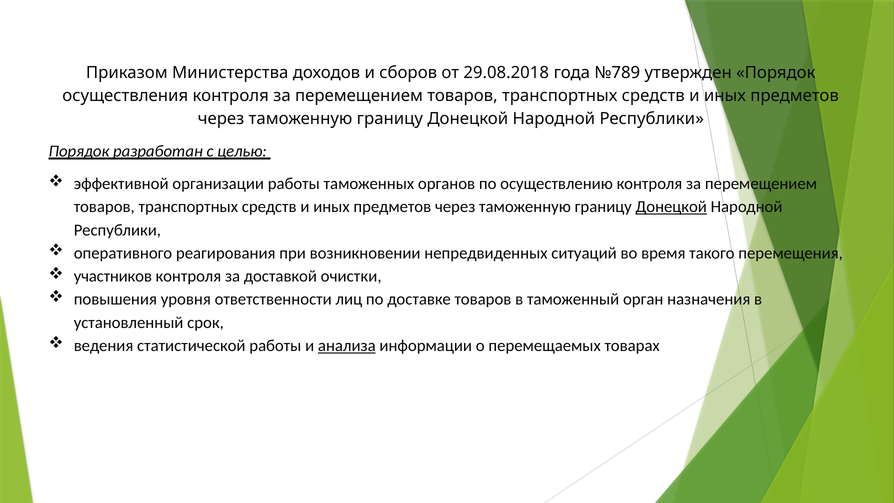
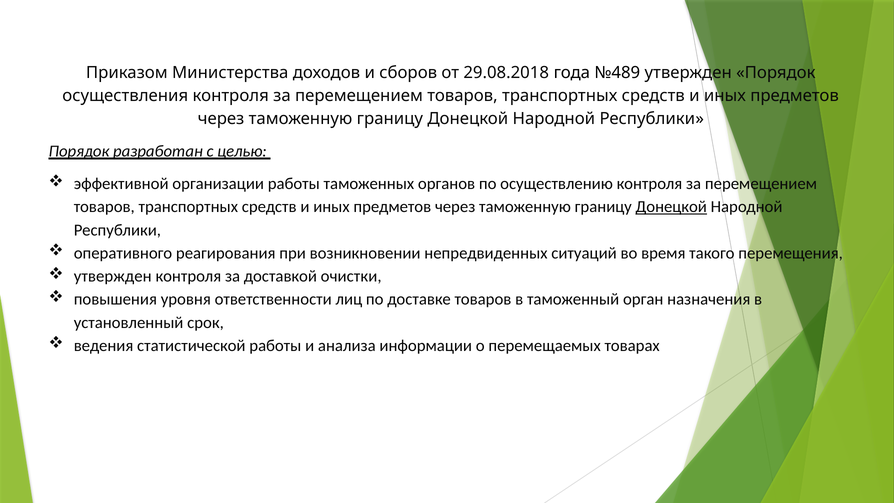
№789: №789 -> №489
участников at (113, 276): участников -> утвержден
анализа underline: present -> none
